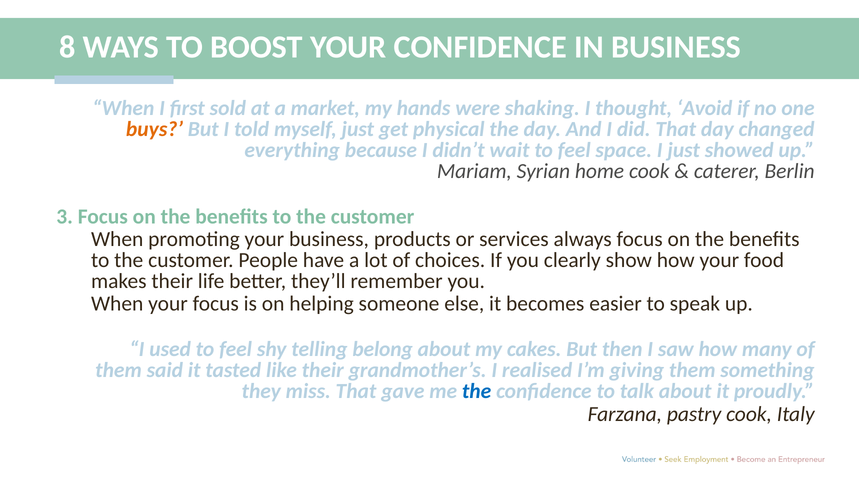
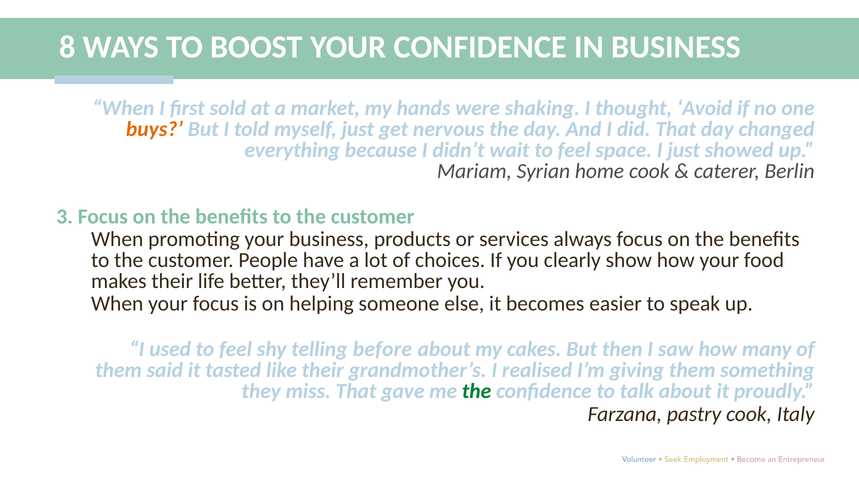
physical: physical -> nervous
belong: belong -> before
the at (477, 391) colour: blue -> green
